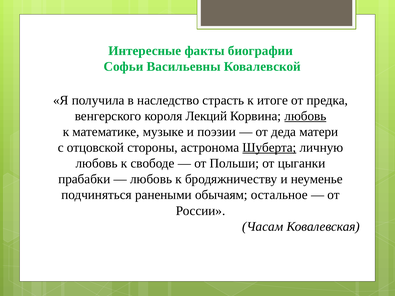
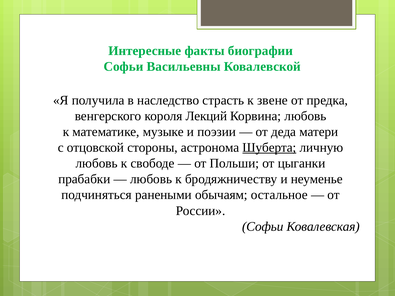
итоге: итоге -> звене
любовь at (305, 116) underline: present -> none
Часам at (263, 227): Часам -> Софьи
